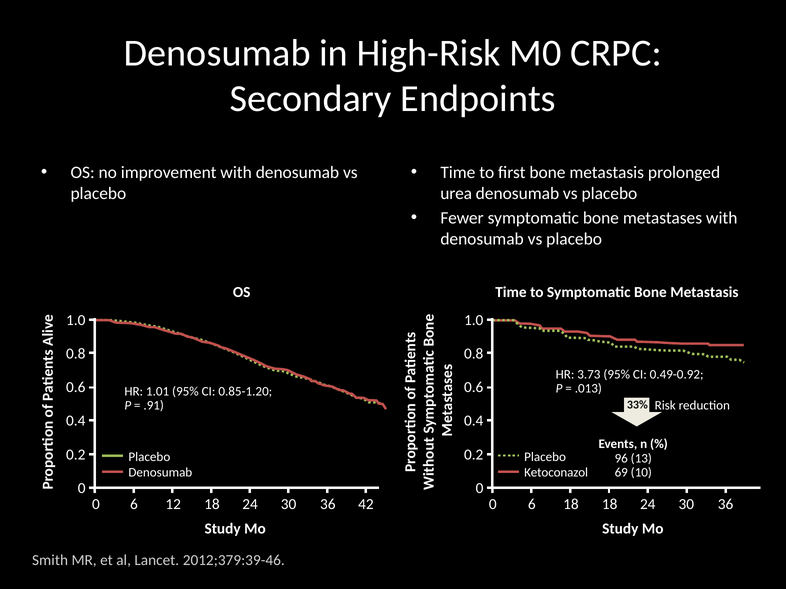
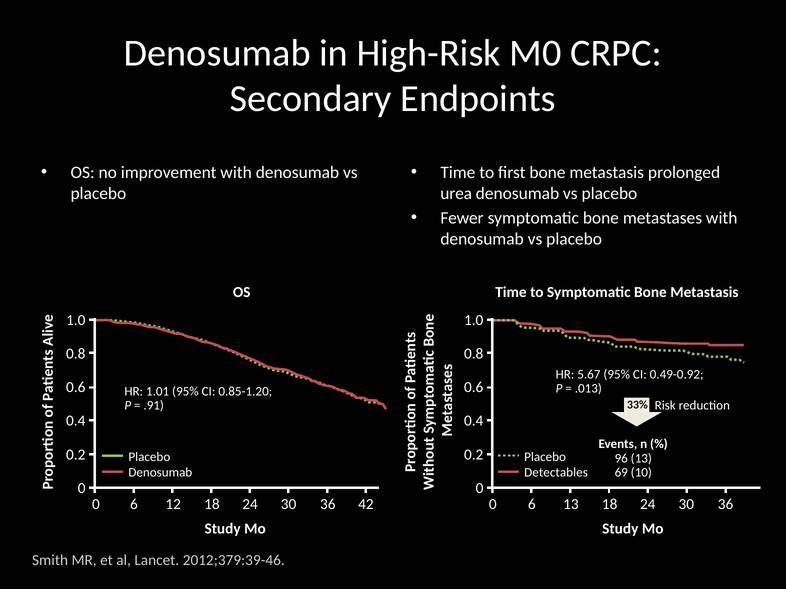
3.73: 3.73 -> 5.67
Ketoconazol: Ketoconazol -> Detectables
6 18: 18 -> 13
